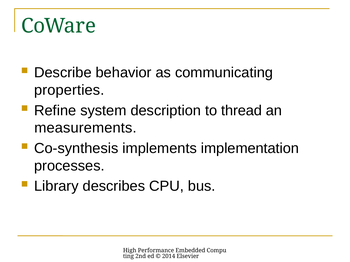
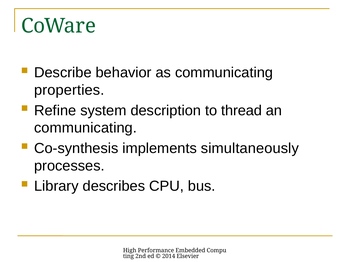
measurements at (85, 128): measurements -> communicating
implementation: implementation -> simultaneously
